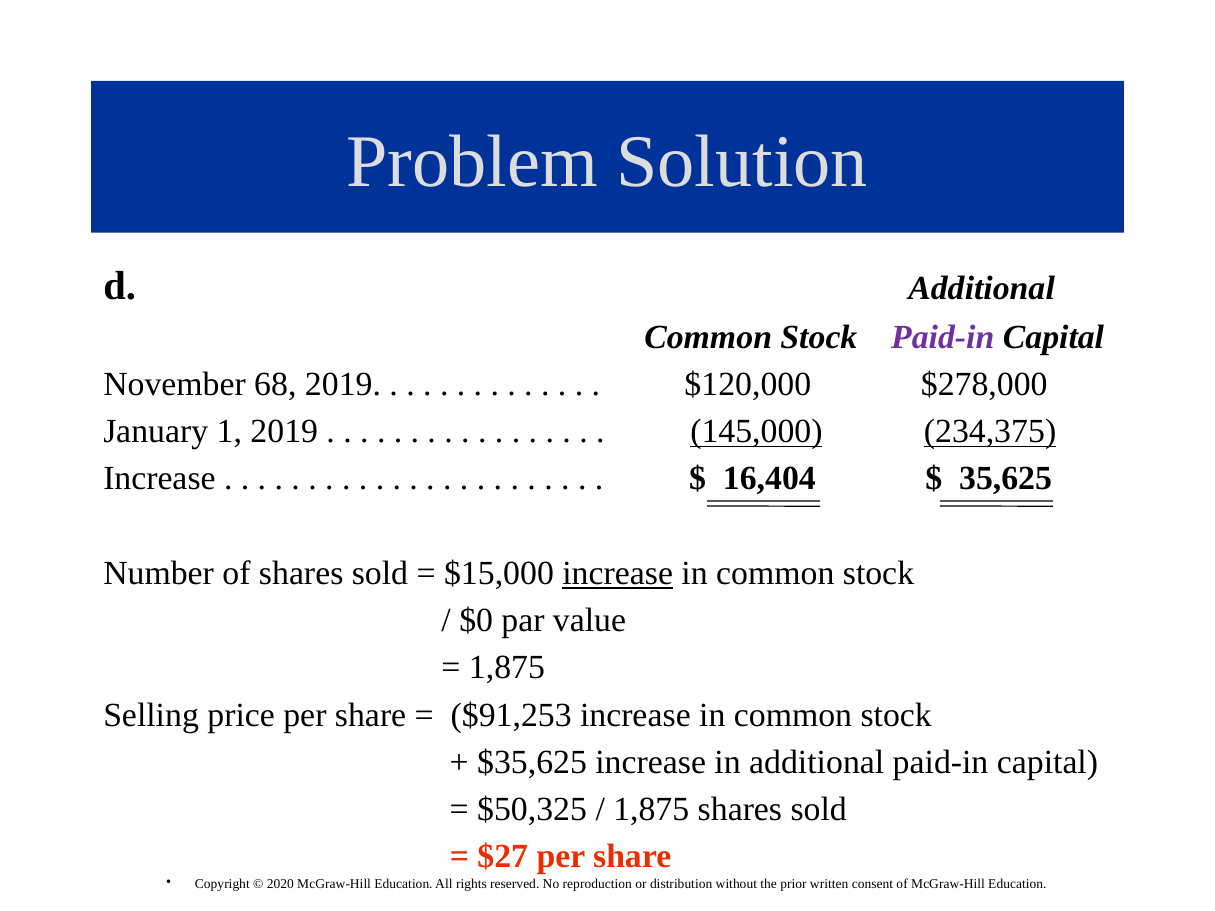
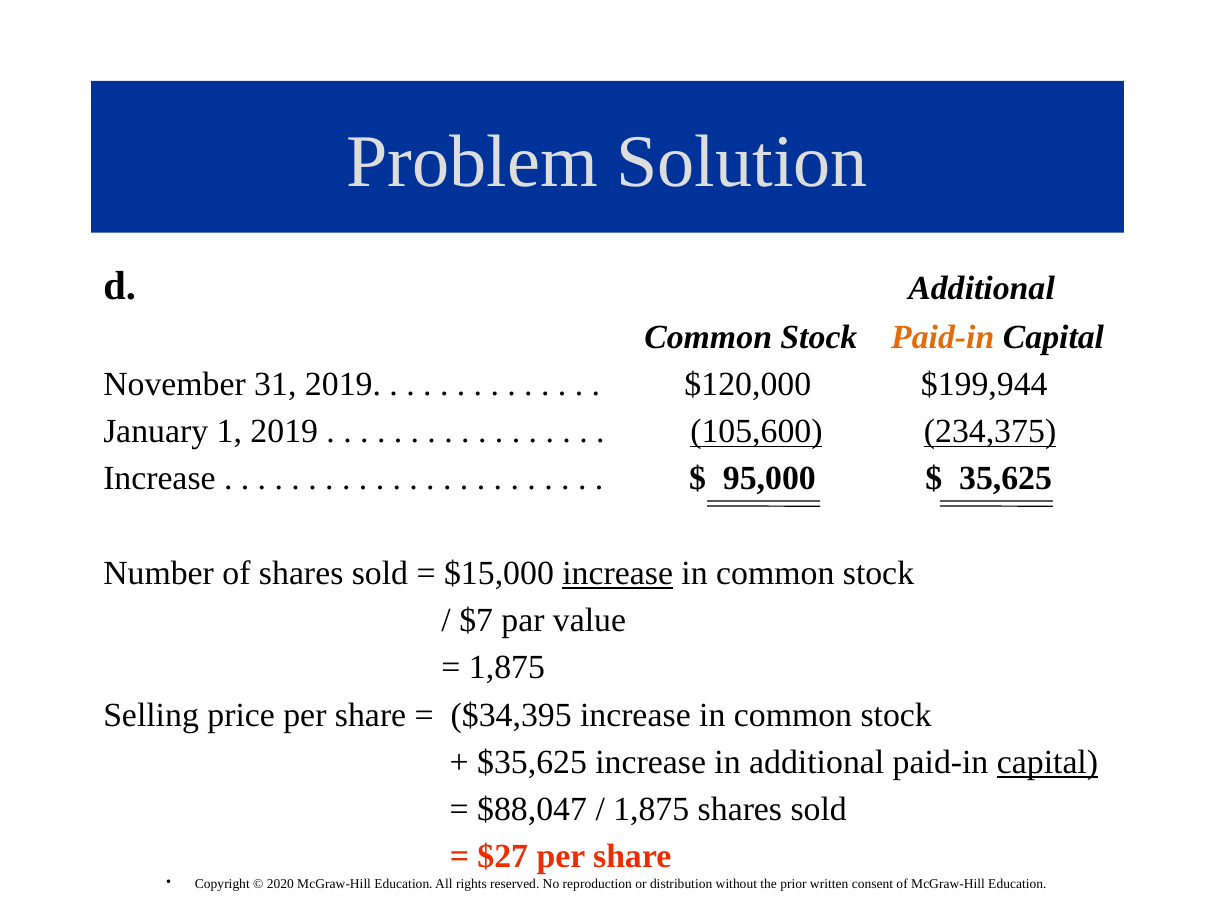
Paid-in at (943, 337) colour: purple -> orange
68: 68 -> 31
$278,000: $278,000 -> $199,944
145,000: 145,000 -> 105,600
16,404: 16,404 -> 95,000
$0: $0 -> $7
$91,253: $91,253 -> $34,395
capital at (1047, 763) underline: none -> present
$50,325: $50,325 -> $88,047
